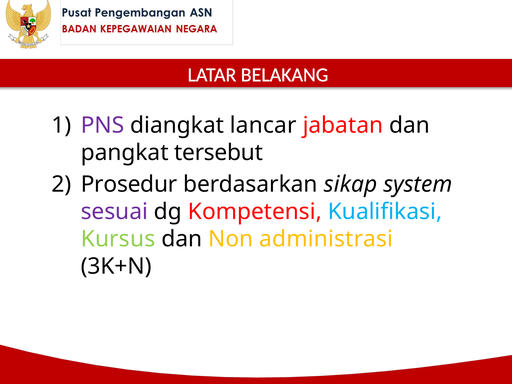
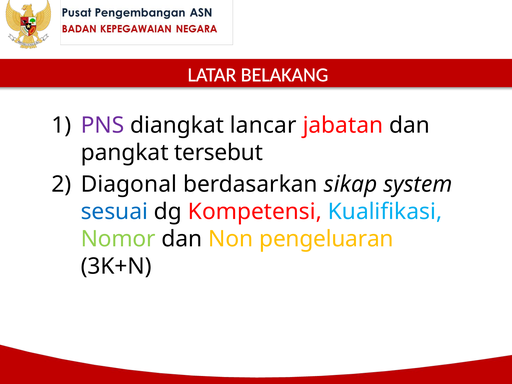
Prosedur: Prosedur -> Diagonal
sesuai colour: purple -> blue
Kursus: Kursus -> Nomor
administrasi: administrasi -> pengeluaran
